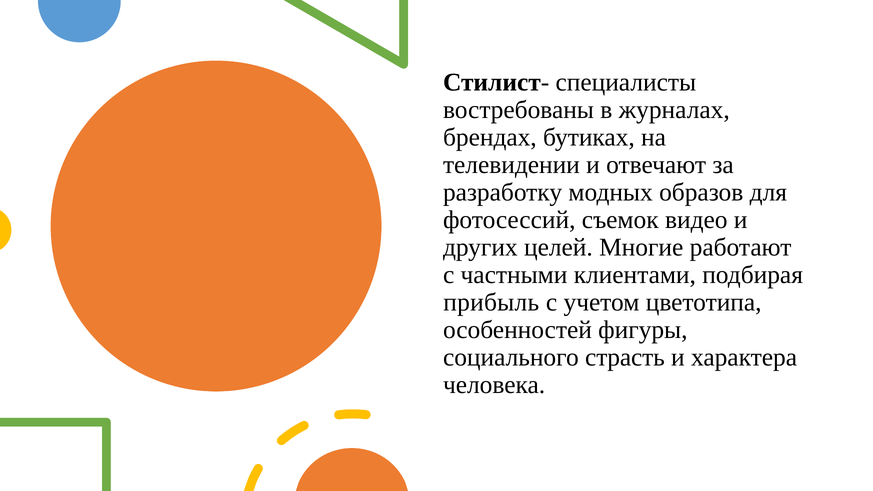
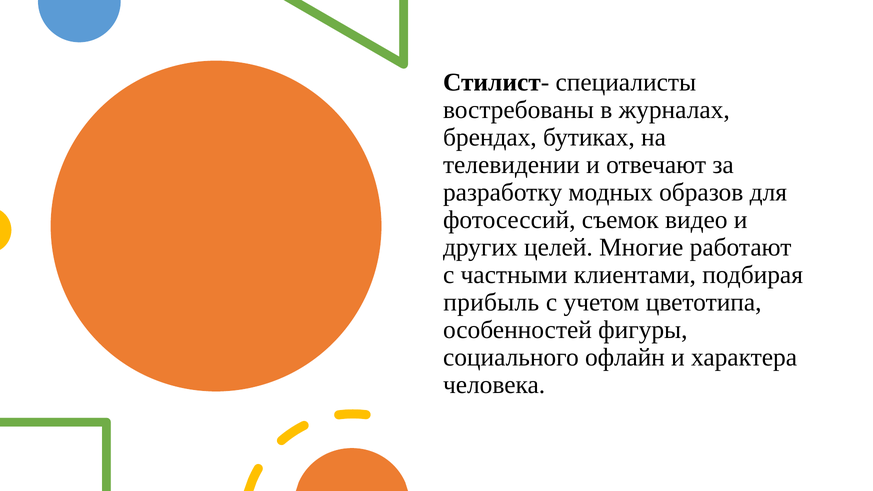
страсть: страсть -> офлайн
